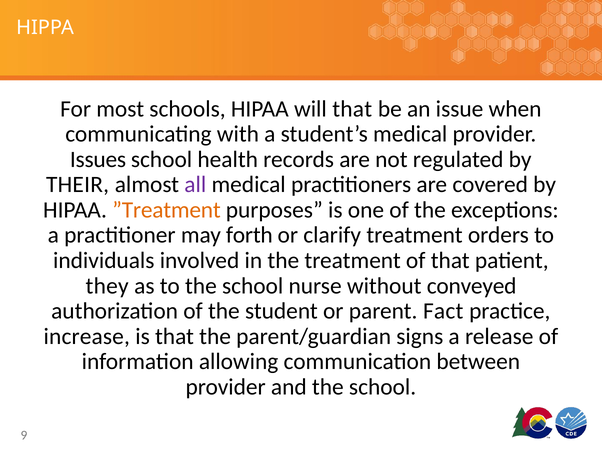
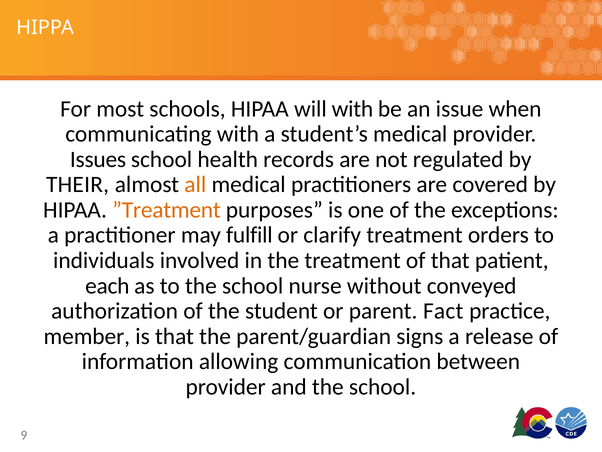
will that: that -> with
all colour: purple -> orange
forth: forth -> fulfill
they: they -> each
increase: increase -> member
